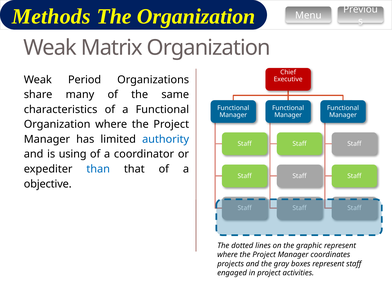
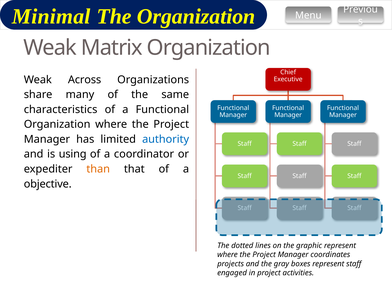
Methods: Methods -> Minimal
Period: Period -> Across
than colour: blue -> orange
